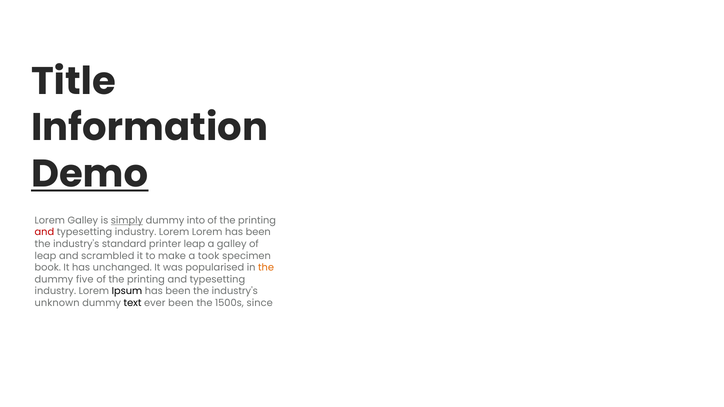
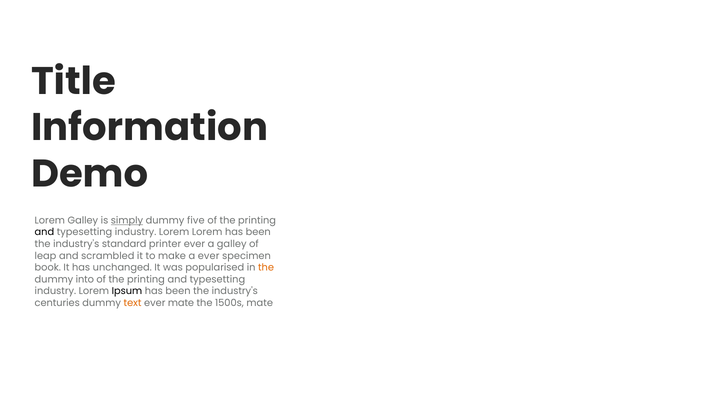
Demo underline: present -> none
into: into -> five
and at (44, 232) colour: red -> black
printer leap: leap -> ever
a took: took -> ever
five: five -> into
unknown: unknown -> centuries
text colour: black -> orange
ever been: been -> mate
1500s since: since -> mate
